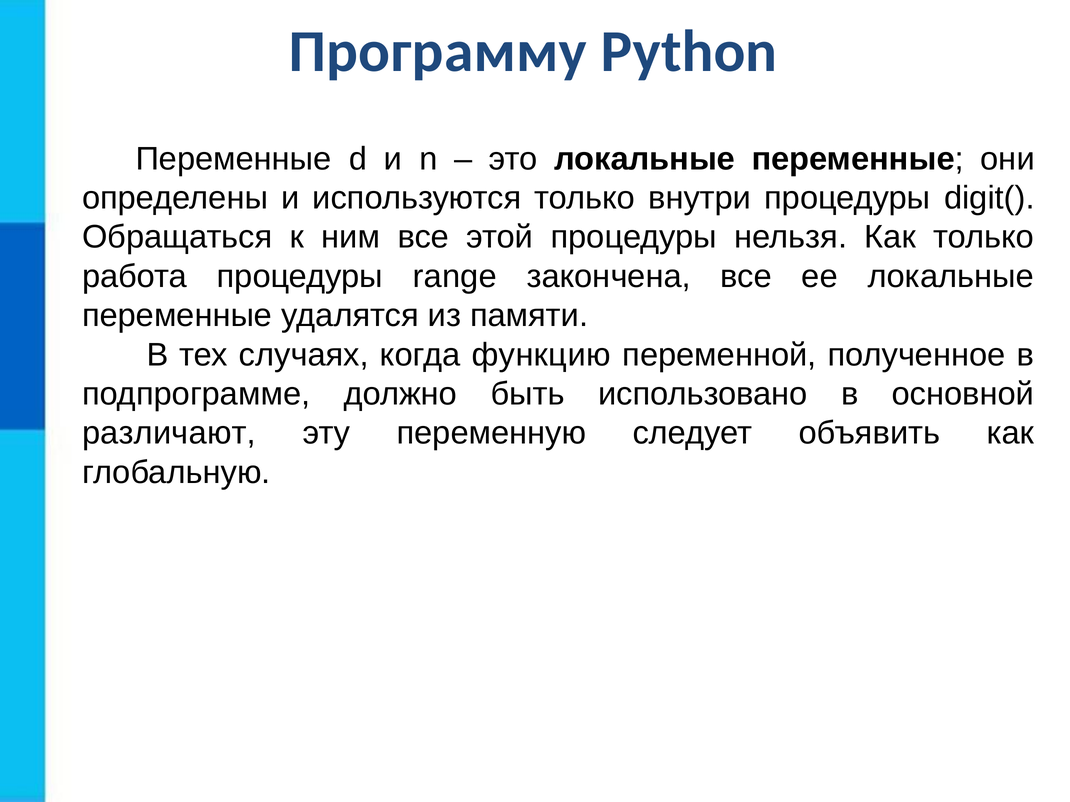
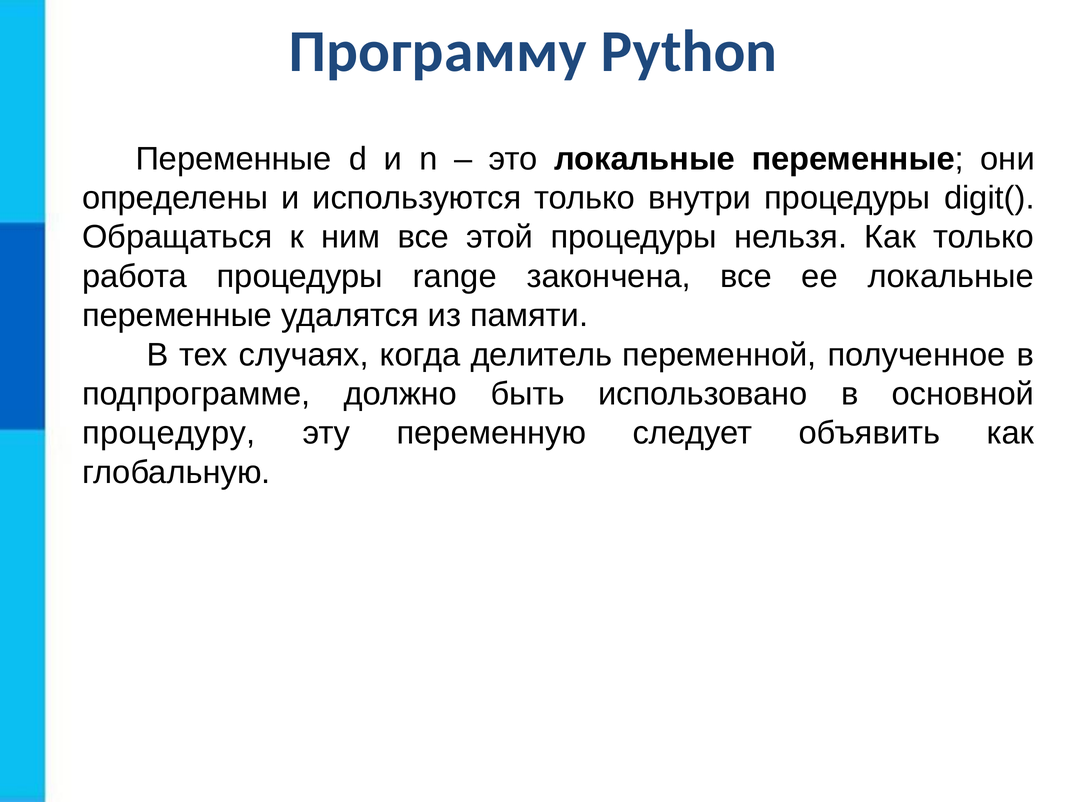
функцию: функцию -> делитель
различают: различают -> процедуру
